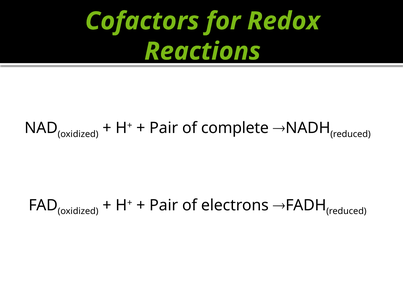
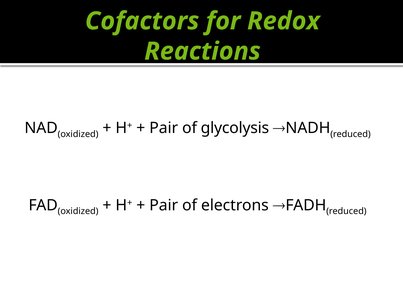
complete: complete -> glycolysis
